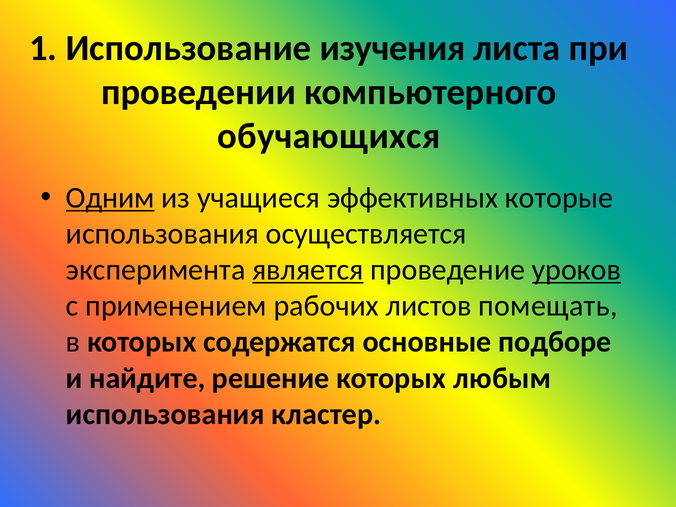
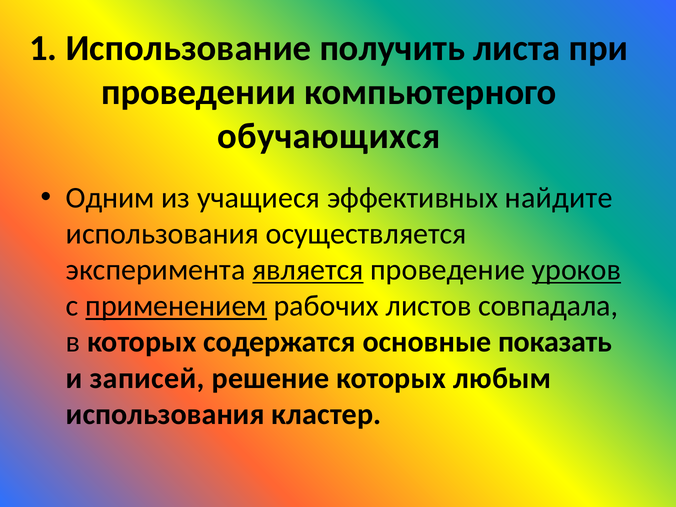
изучения: изучения -> получить
Одним underline: present -> none
которые: которые -> найдите
применением underline: none -> present
помещать: помещать -> совпадала
подборе: подборе -> показать
найдите: найдите -> записей
